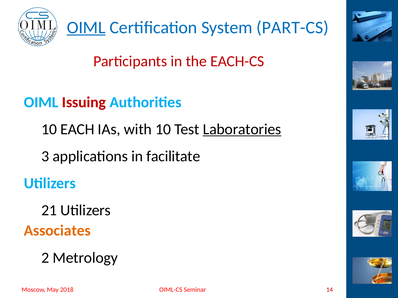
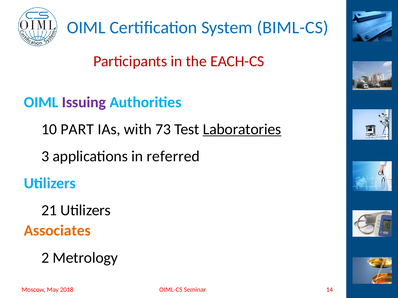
OIML at (86, 28) underline: present -> none
PART-CS: PART-CS -> BIML-CS
Issuing colour: red -> purple
EACH: EACH -> PART
with 10: 10 -> 73
facilitate: facilitate -> referred
